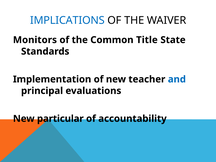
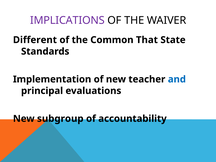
IMPLICATIONS colour: blue -> purple
Monitors: Monitors -> Different
Title: Title -> That
particular: particular -> subgroup
